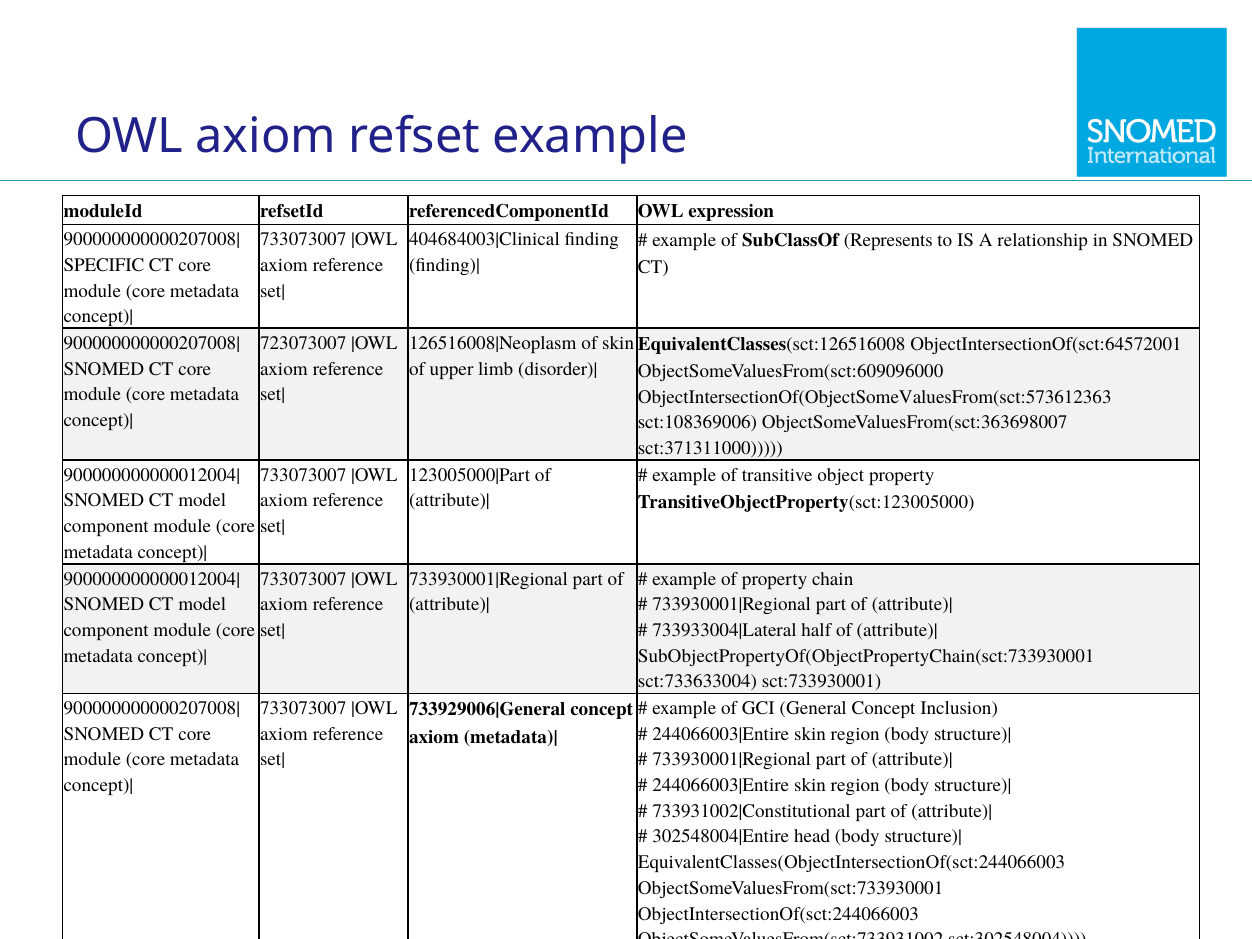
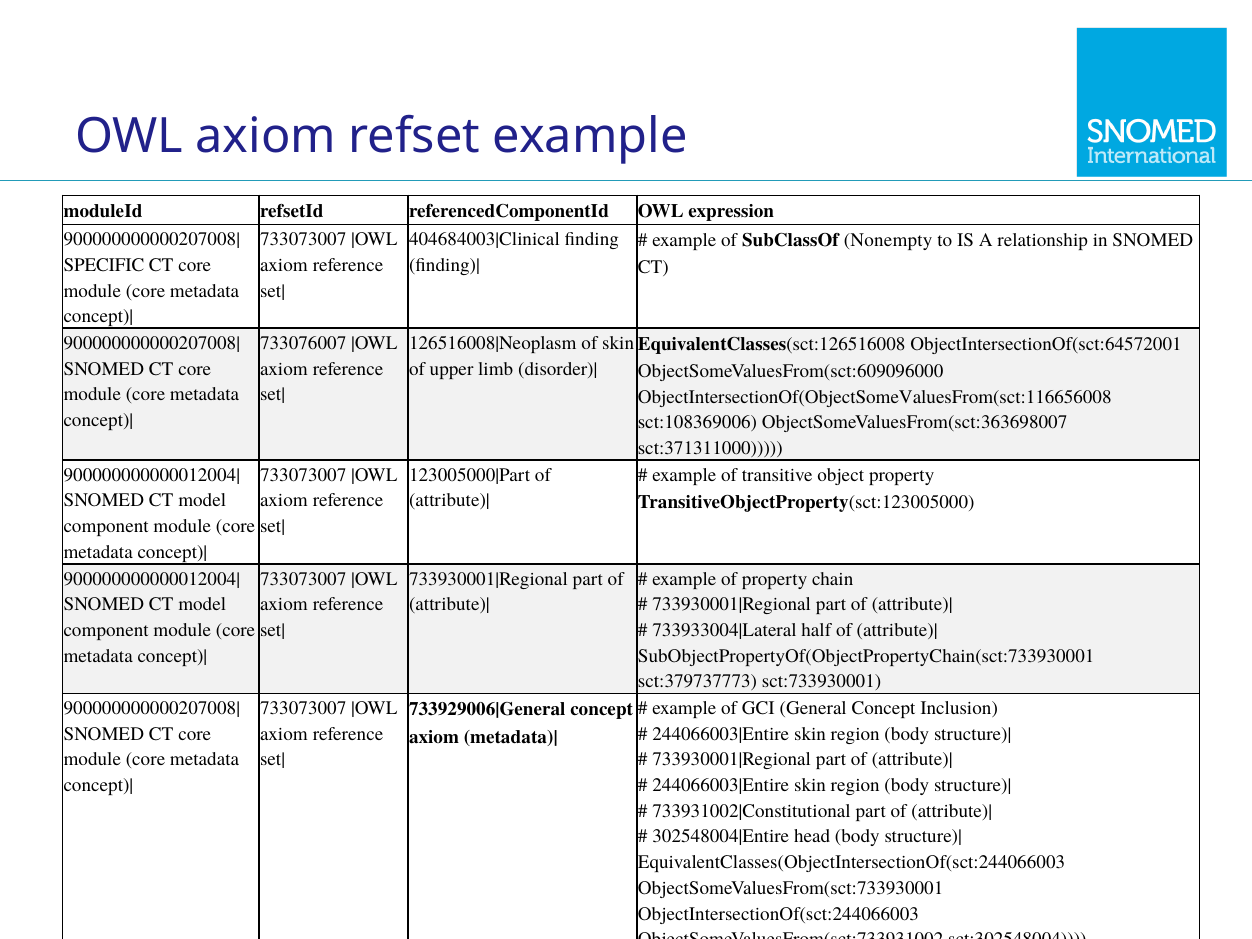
Represents: Represents -> Nonempty
723073007: 723073007 -> 733076007
ObjectIntersectionOf(ObjectSomeValuesFrom(sct:573612363: ObjectIntersectionOf(ObjectSomeValuesFrom(sct:573612363 -> ObjectIntersectionOf(ObjectSomeValuesFrom(sct:116656008
sct:733633004: sct:733633004 -> sct:379737773
